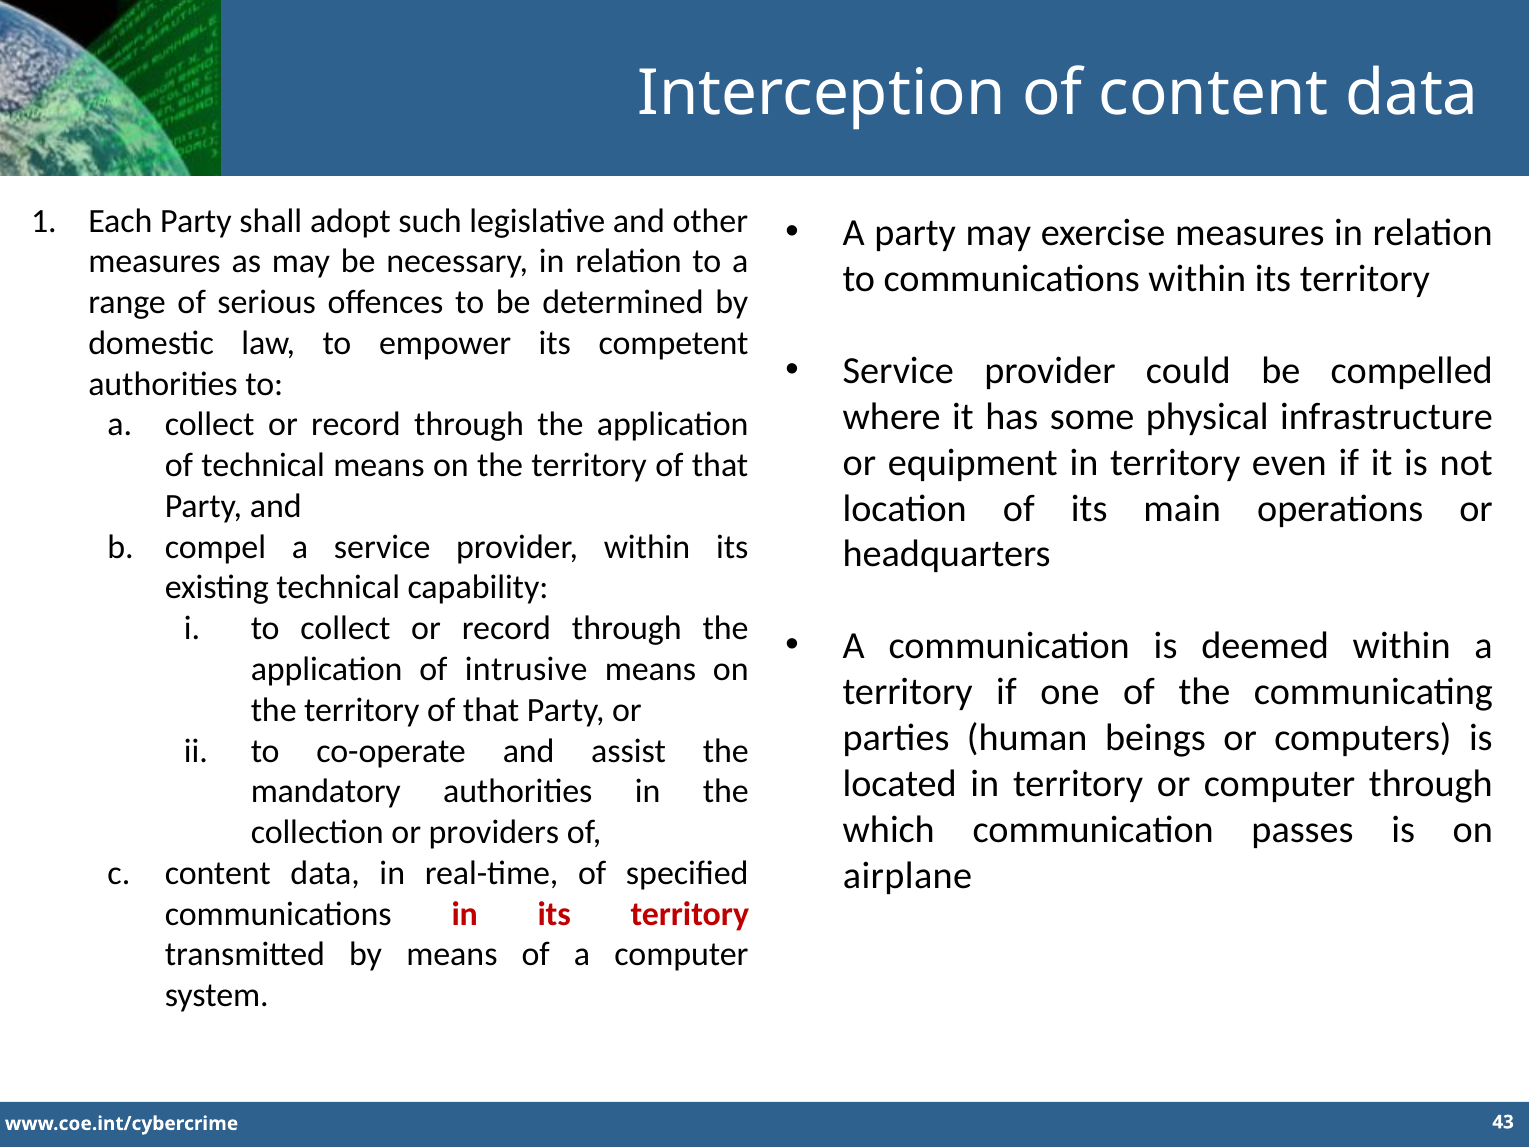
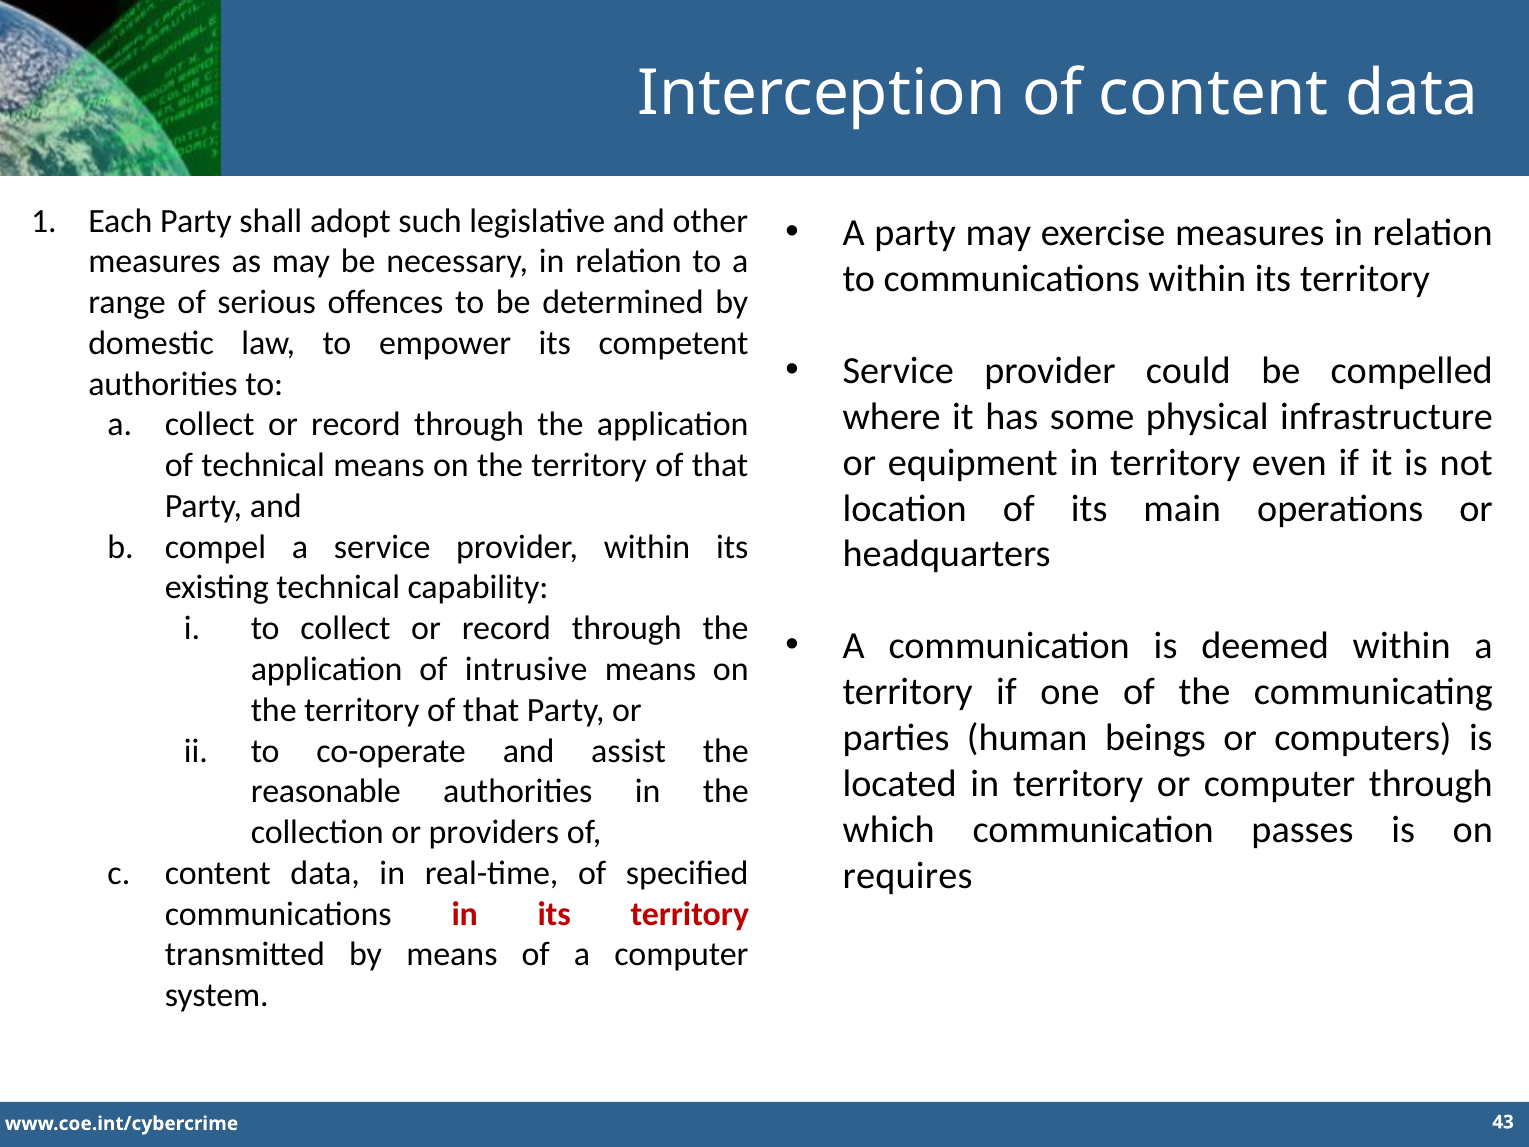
mandatory: mandatory -> reasonable
airplane: airplane -> requires
